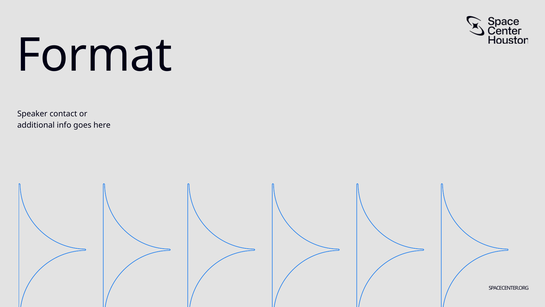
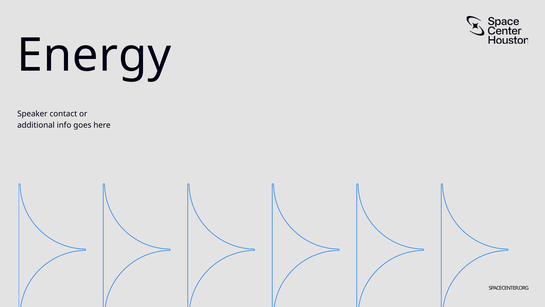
Format: Format -> Energy
